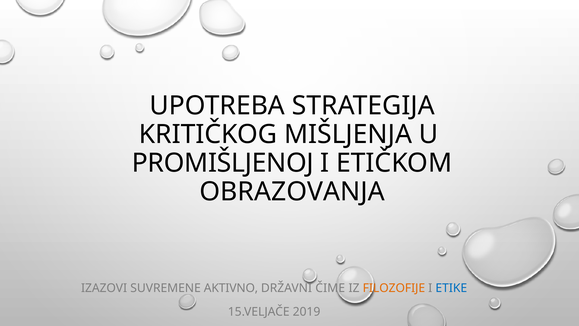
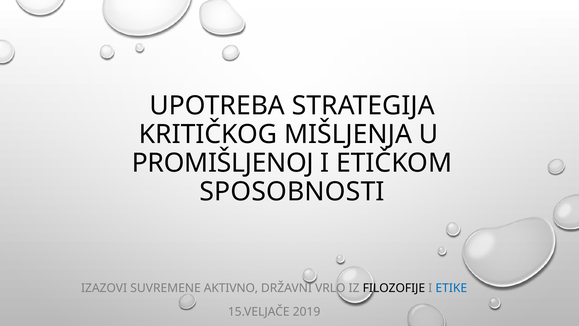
OBRAZOVANJA: OBRAZOVANJA -> SPOSOBNOSTI
ČIME: ČIME -> VRLO
FILOZOFIJE colour: orange -> black
